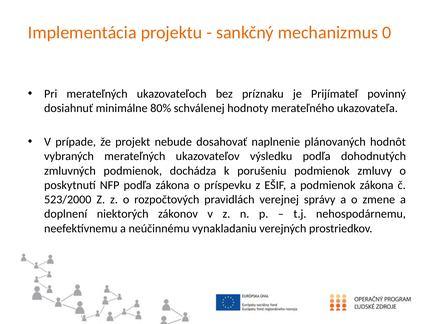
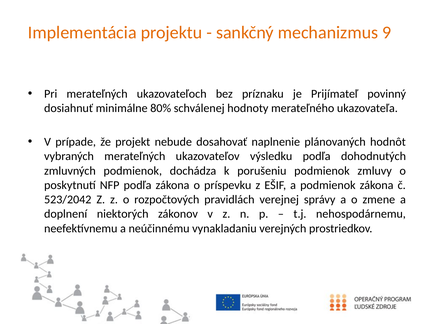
0: 0 -> 9
523/2000: 523/2000 -> 523/2042
